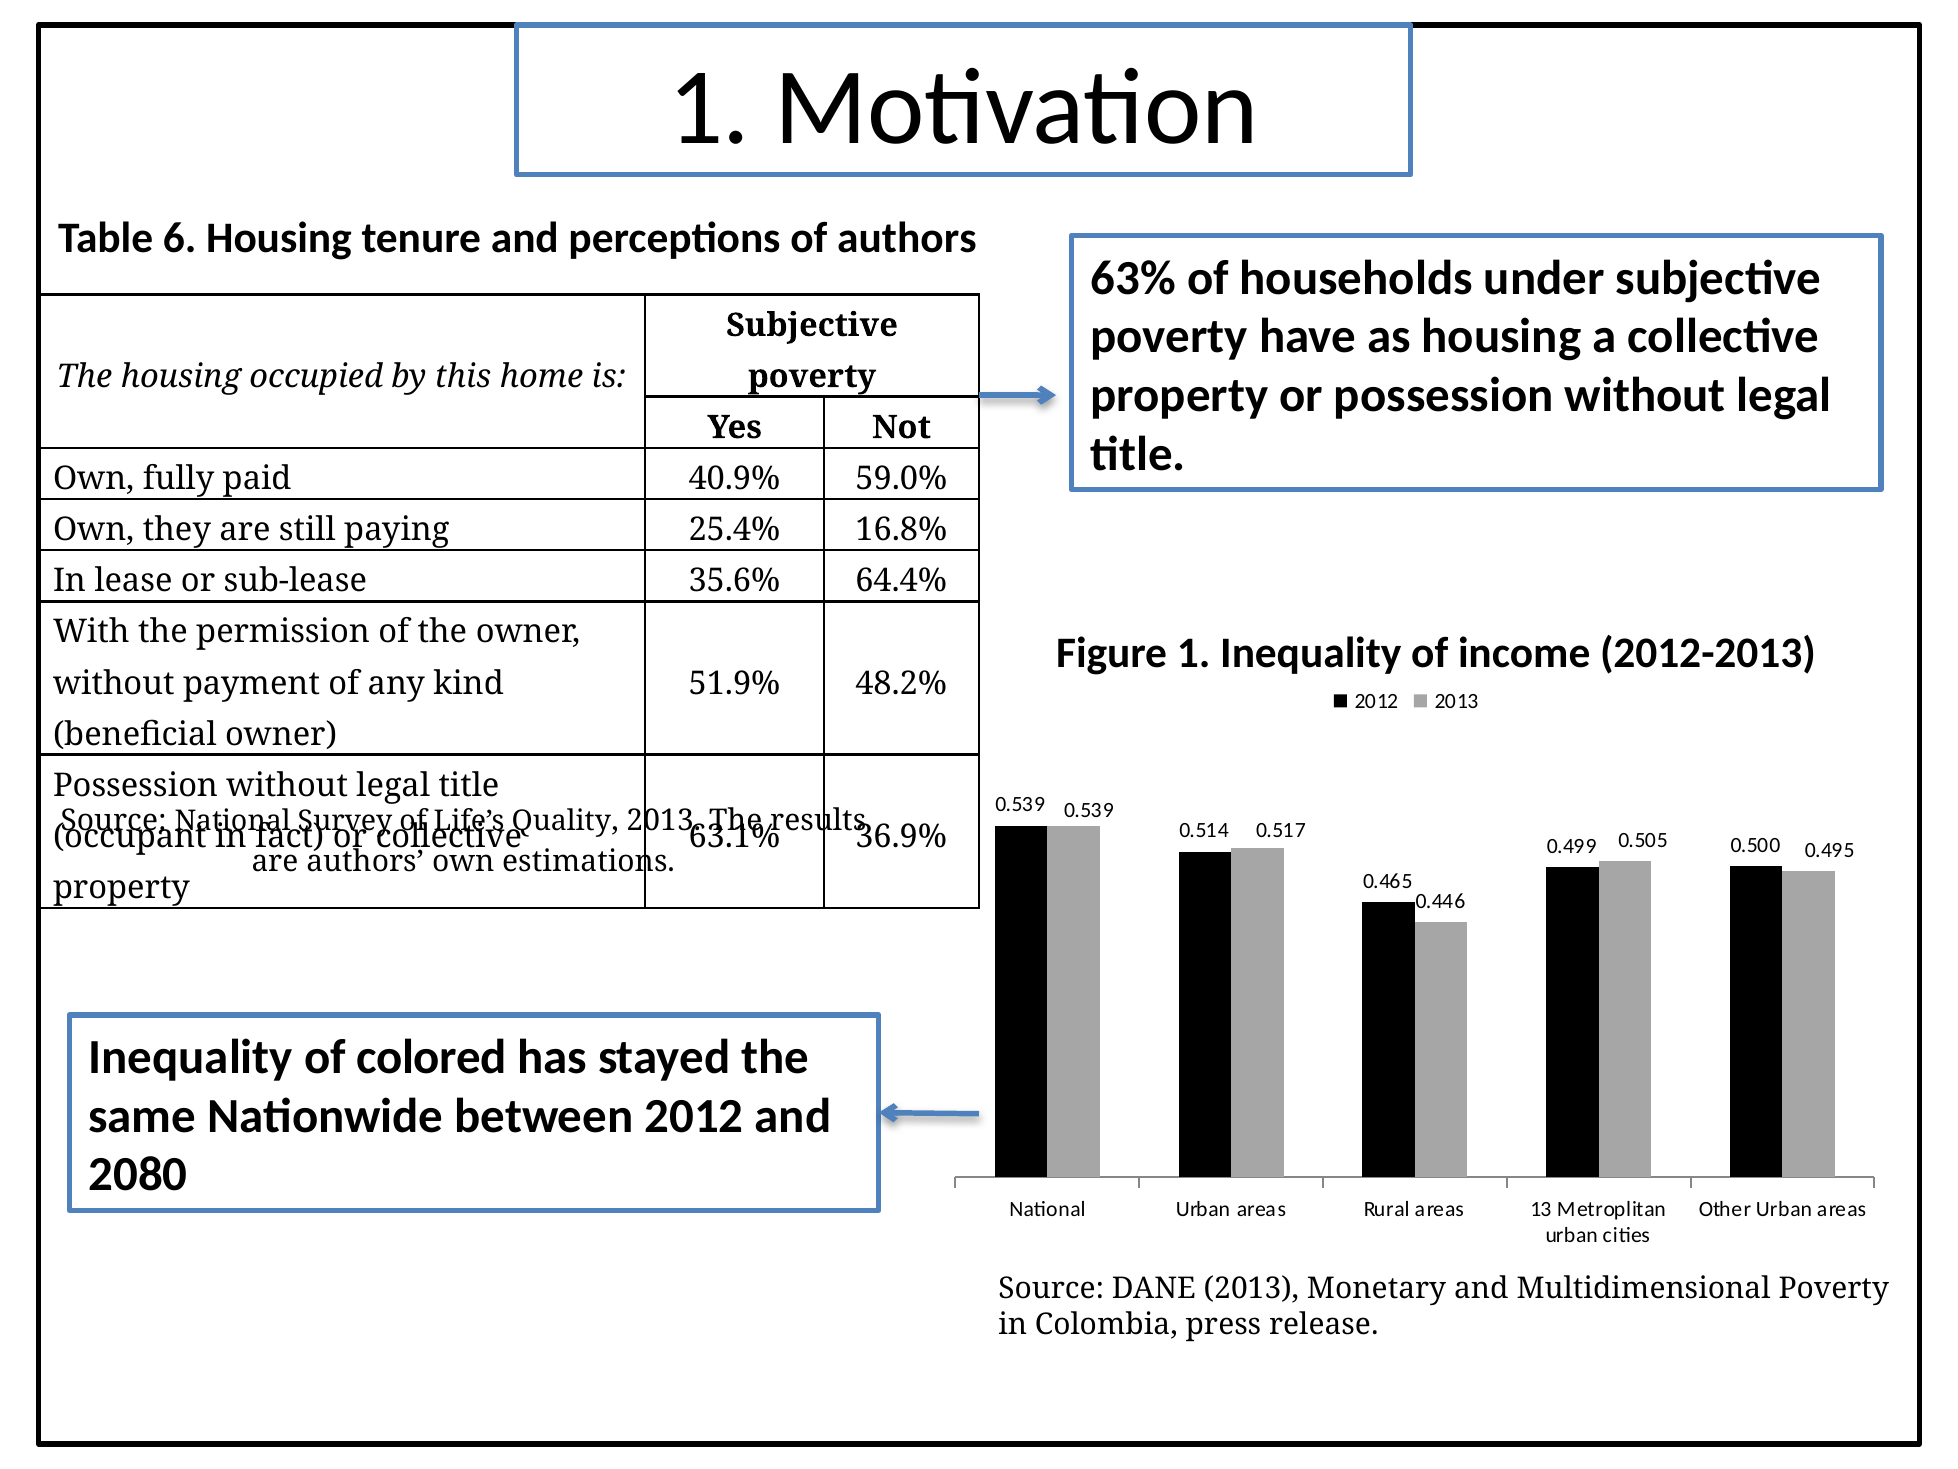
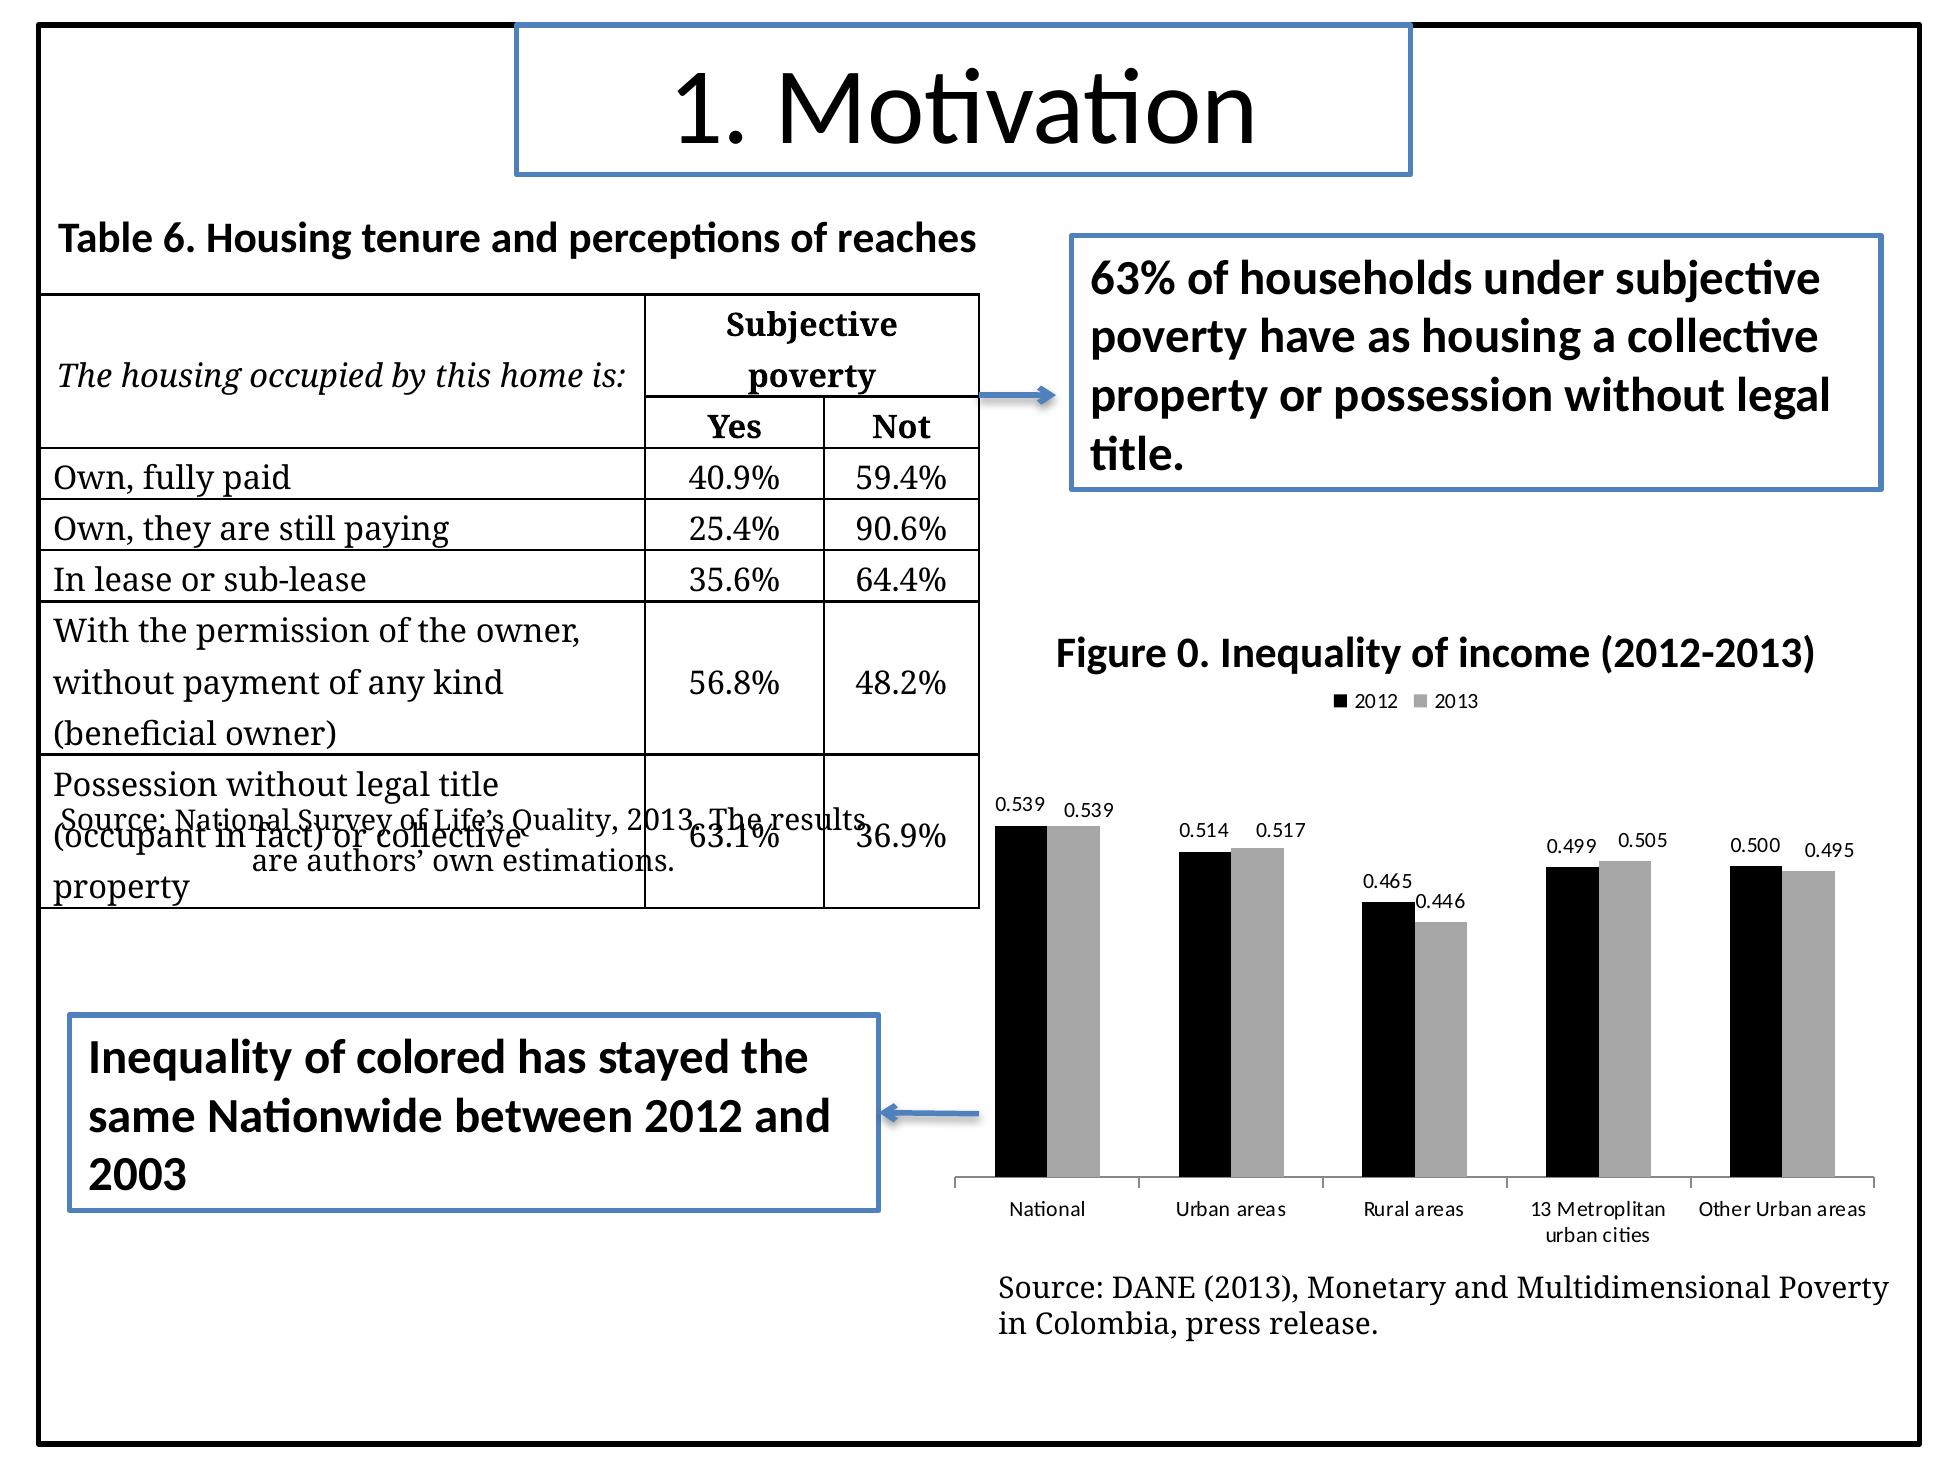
of authors: authors -> reaches
59.0%: 59.0% -> 59.4%
16.8%: 16.8% -> 90.6%
Figure 1: 1 -> 0
51.9%: 51.9% -> 56.8%
2080: 2080 -> 2003
